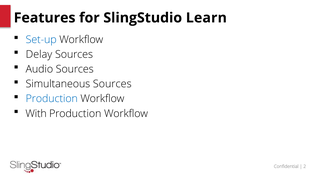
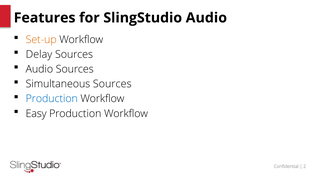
SlingStudio Learn: Learn -> Audio
Set-up colour: blue -> orange
With: With -> Easy
